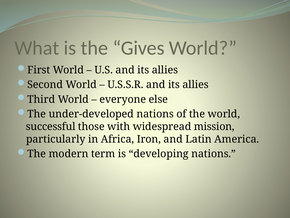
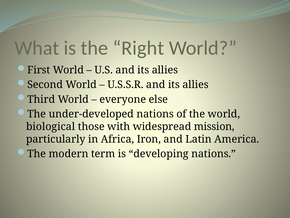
Gives: Gives -> Right
successful: successful -> biological
